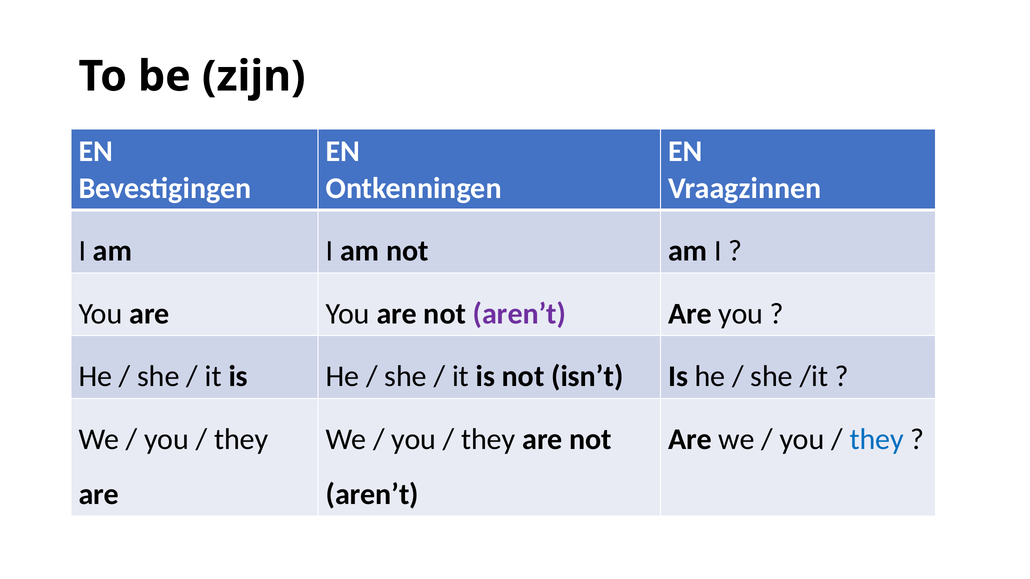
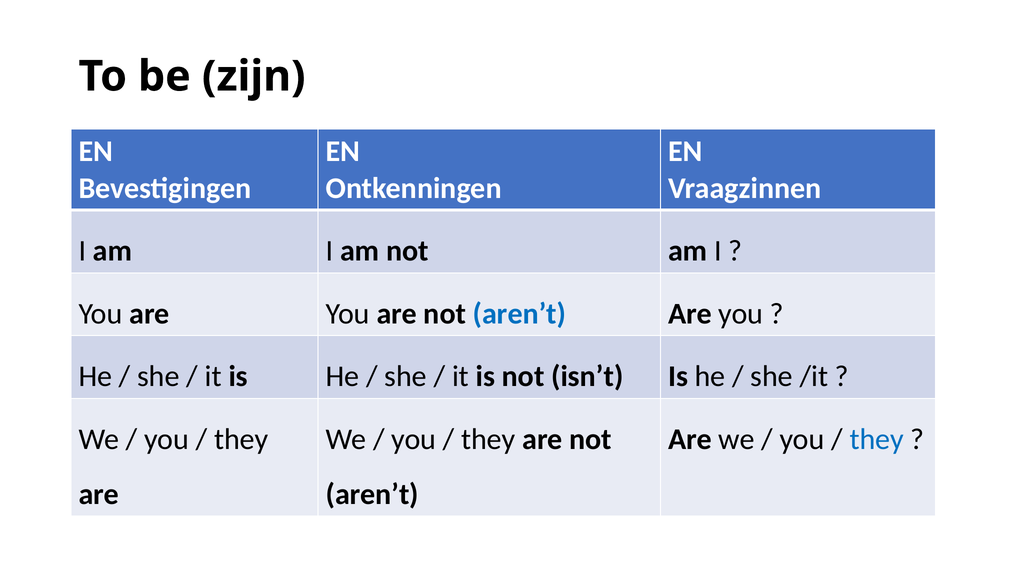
aren’t at (519, 314) colour: purple -> blue
